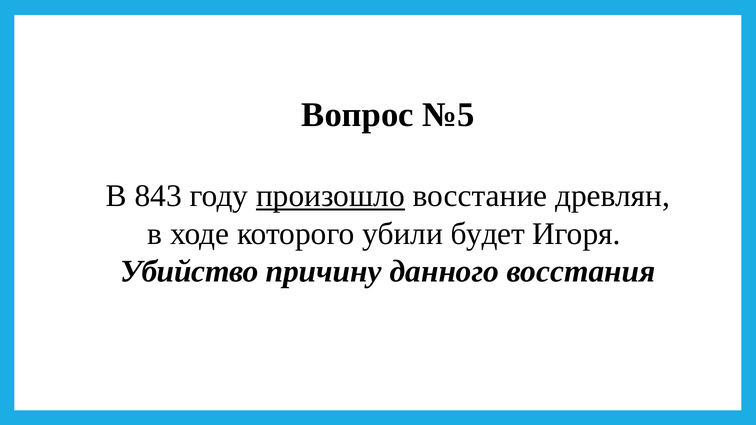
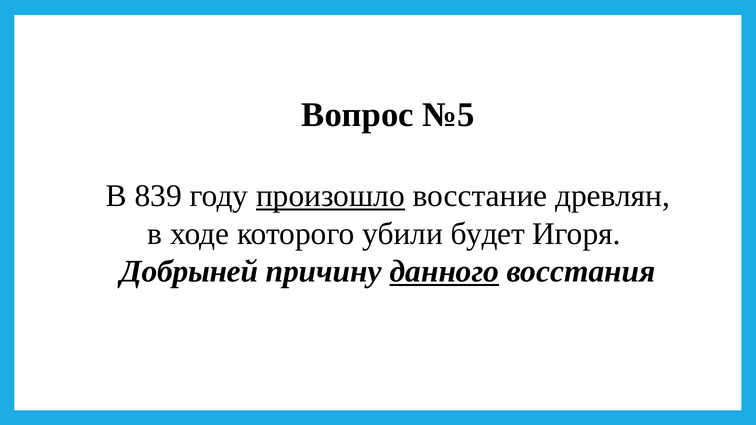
843: 843 -> 839
Убийство: Убийство -> Добрыней
данного underline: none -> present
